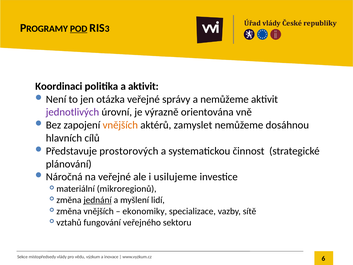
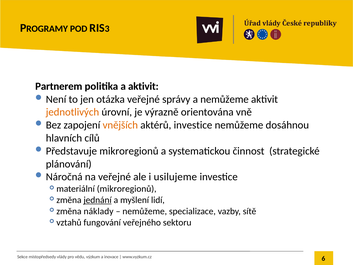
POD underline: present -> none
Koordinaci: Koordinaci -> Partnerem
jednotlivých colour: purple -> orange
aktérů zamyslet: zamyslet -> investice
prostorových at (129, 151): prostorových -> mikroregionů
změna vnějších: vnějších -> náklady
ekonomiky at (145, 211): ekonomiky -> nemůžeme
